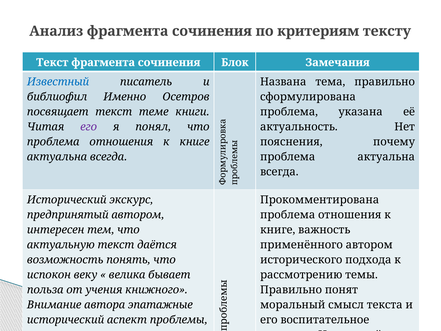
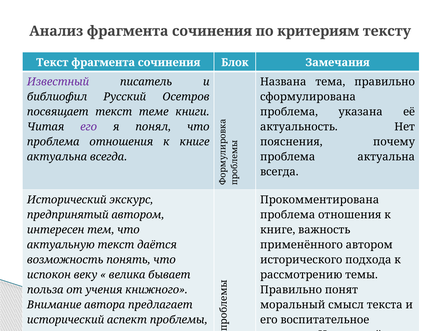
Известный colour: blue -> purple
Именно: Именно -> Русский
эпатажные: эпатажные -> предлагает
